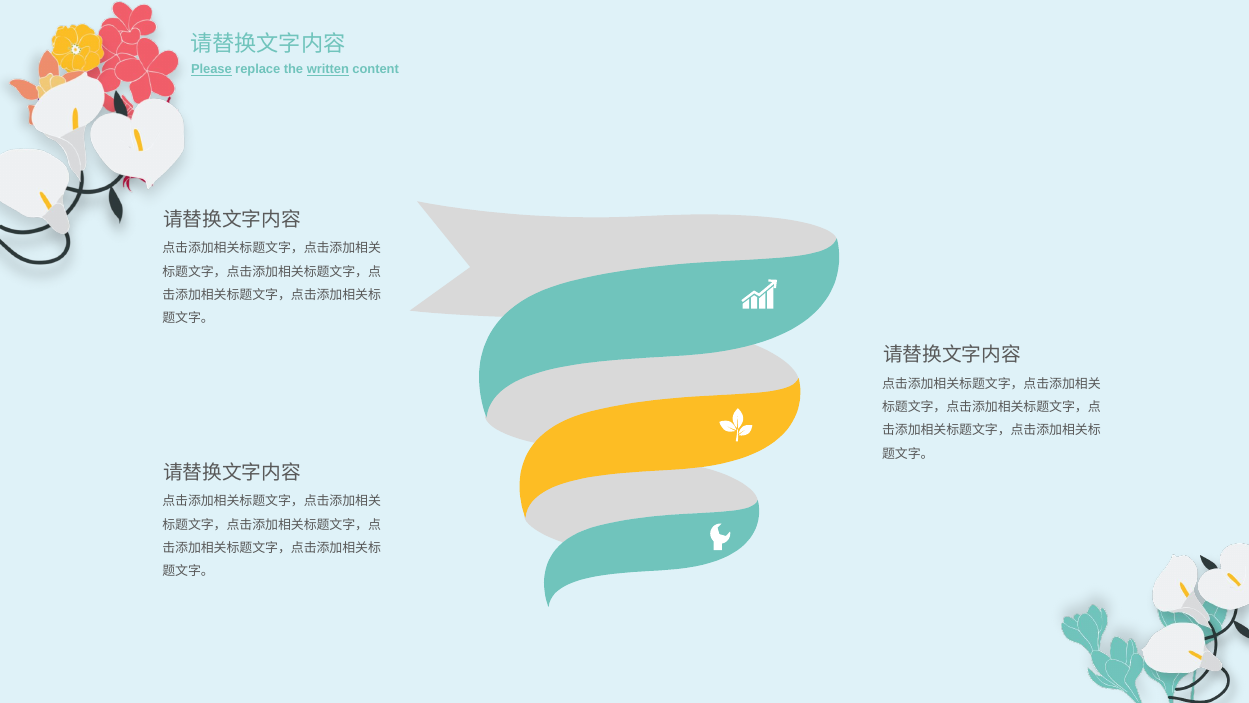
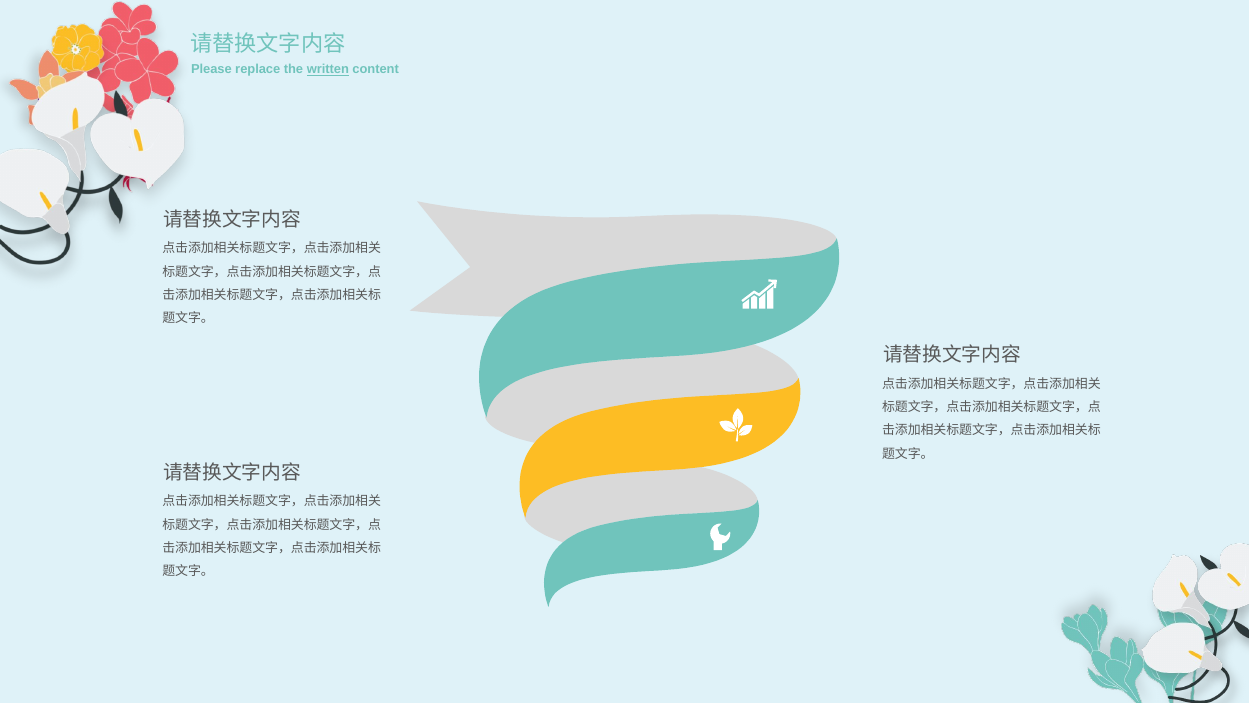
Please underline: present -> none
